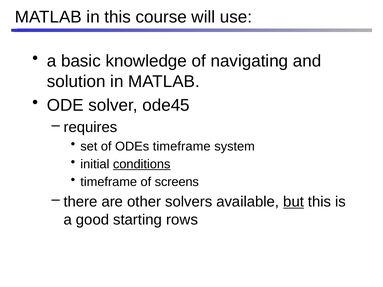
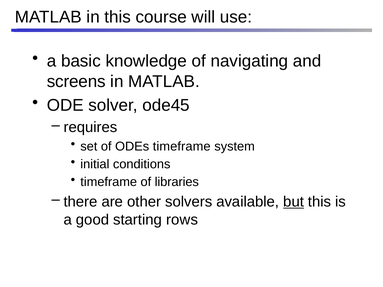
solution: solution -> screens
conditions underline: present -> none
screens: screens -> libraries
